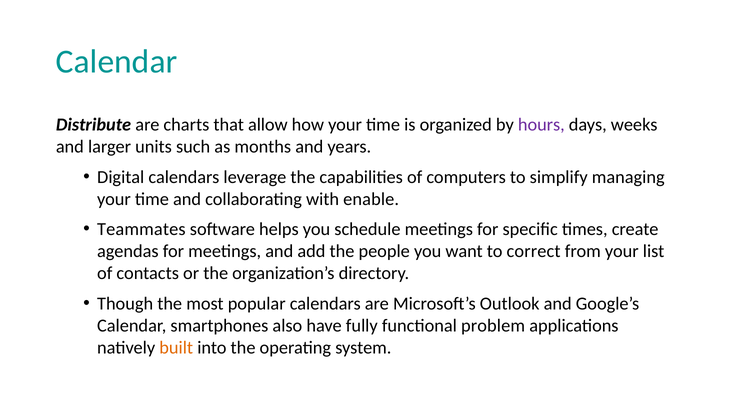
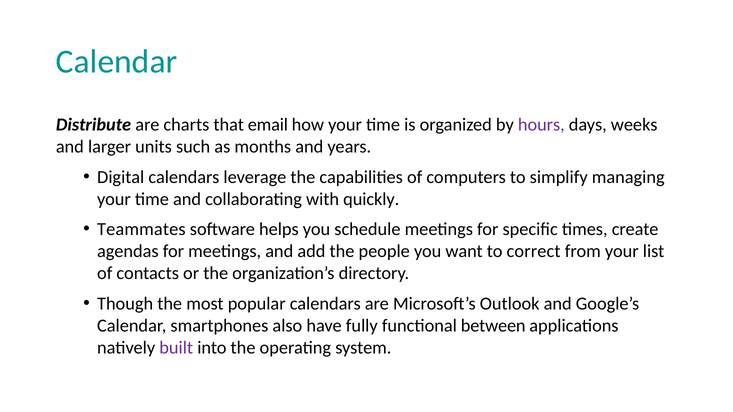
allow: allow -> email
enable: enable -> quickly
problem: problem -> between
built colour: orange -> purple
